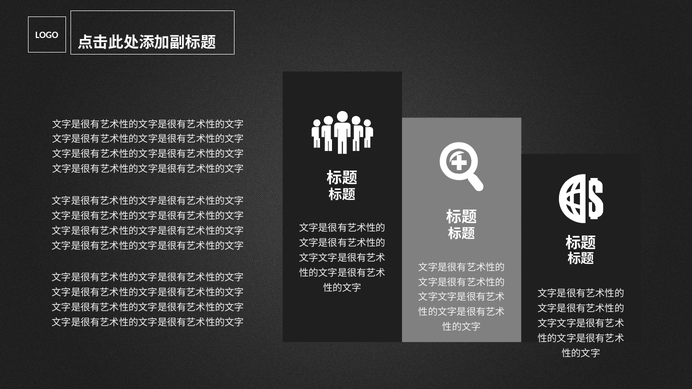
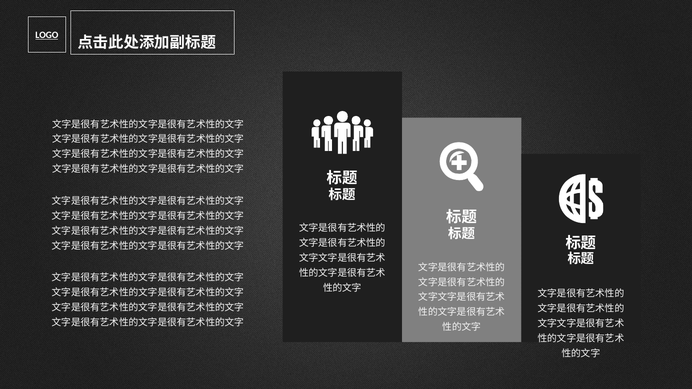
LOGO underline: none -> present
